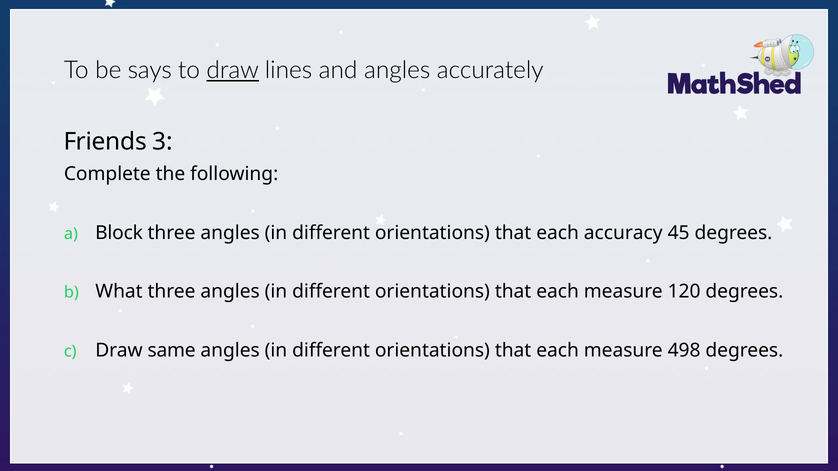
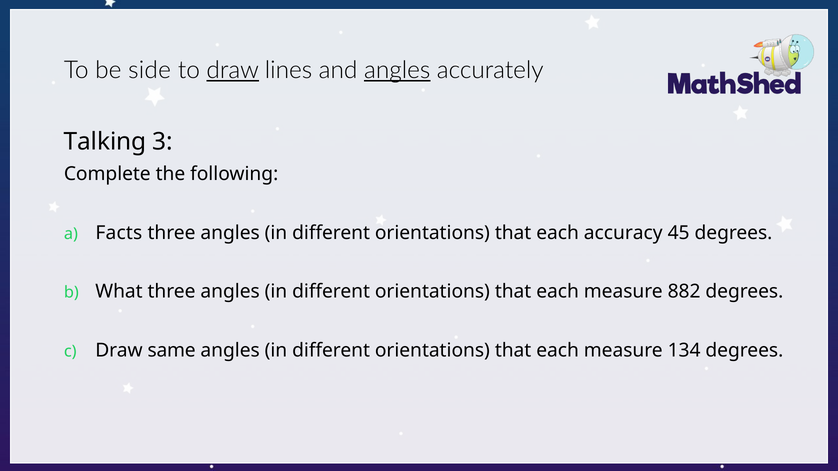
says: says -> side
angles at (397, 70) underline: none -> present
Friends: Friends -> Talking
Block: Block -> Facts
120: 120 -> 882
498: 498 -> 134
